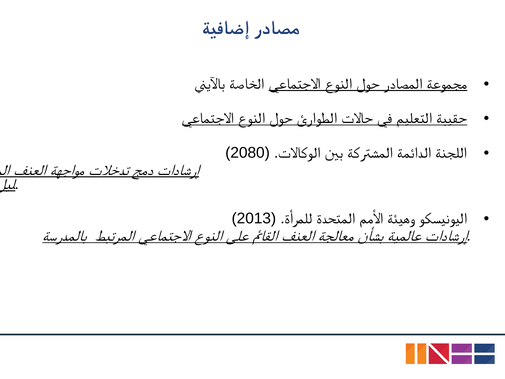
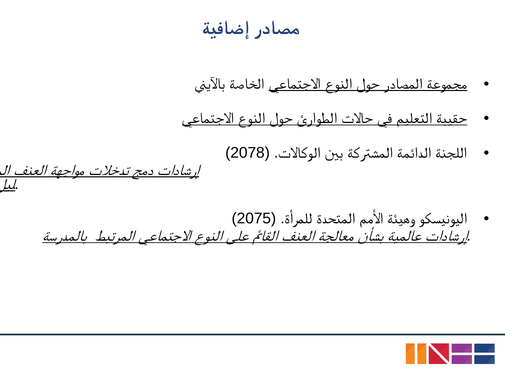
2080: 2080 -> 2078
2013: 2013 -> 2075
